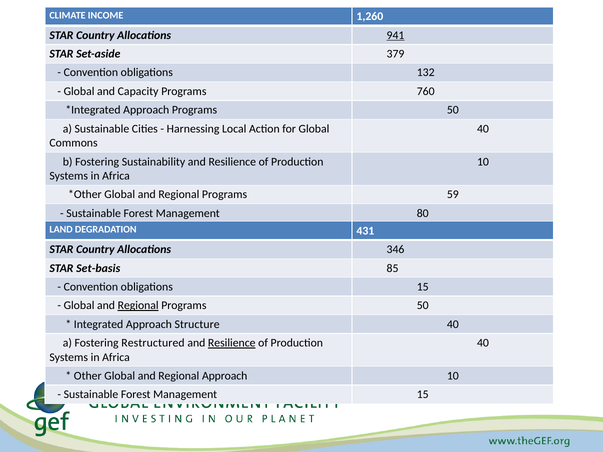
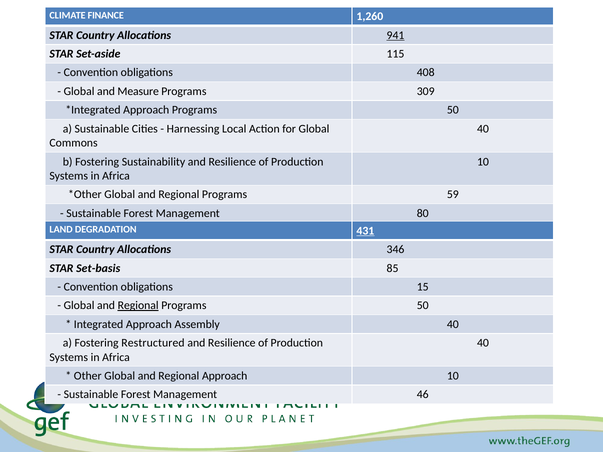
INCOME: INCOME -> FINANCE
379: 379 -> 115
132: 132 -> 408
Capacity: Capacity -> Measure
760: 760 -> 309
431 underline: none -> present
Structure: Structure -> Assembly
Resilience at (232, 343) underline: present -> none
Management 15: 15 -> 46
